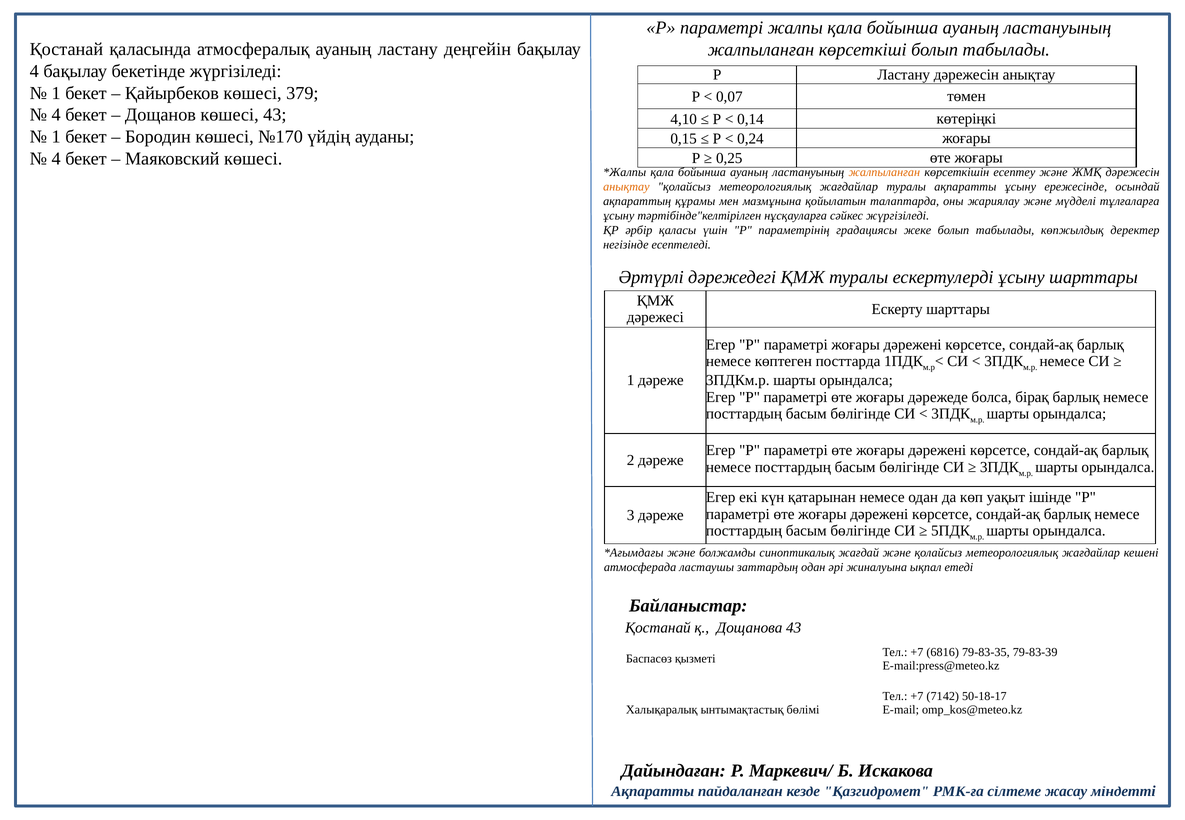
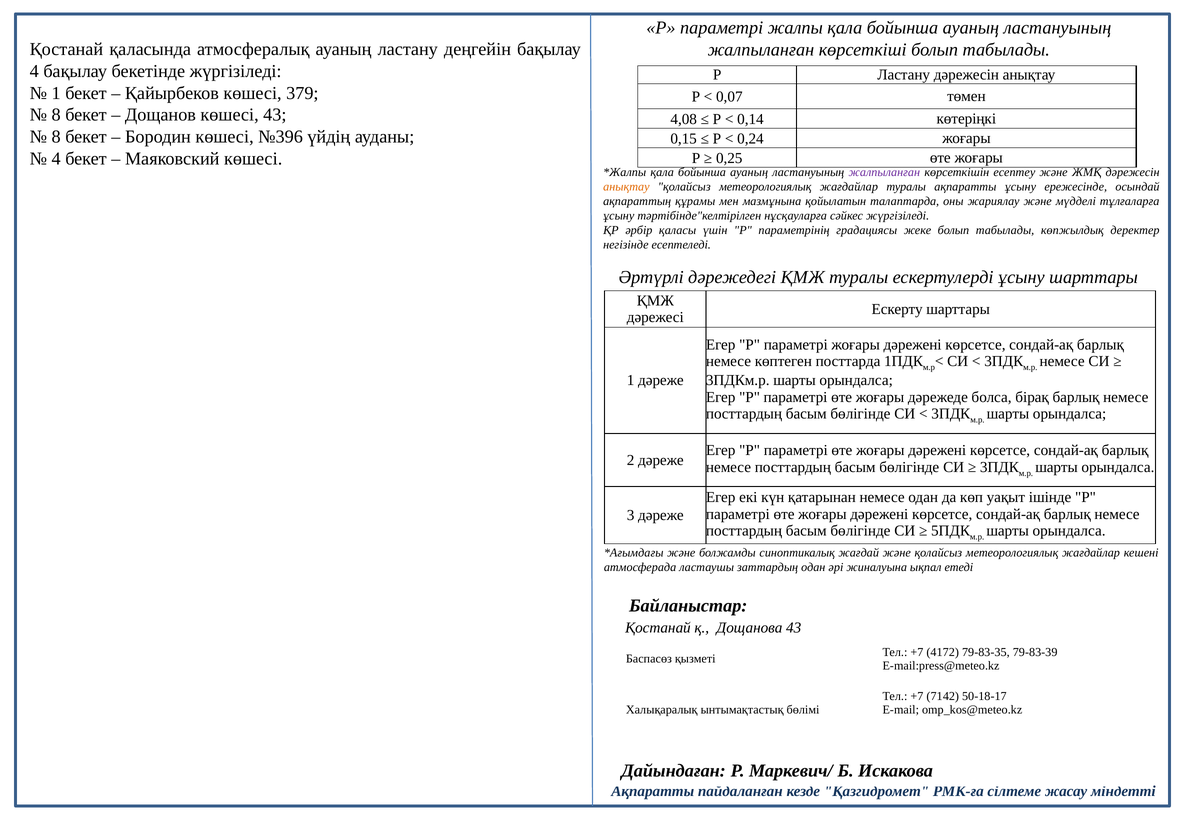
4 at (56, 115): 4 -> 8
4,10: 4,10 -> 4,08
1 at (56, 137): 1 -> 8
№170: №170 -> №396
жалпыланған at (884, 172) colour: orange -> purple
6816: 6816 -> 4172
